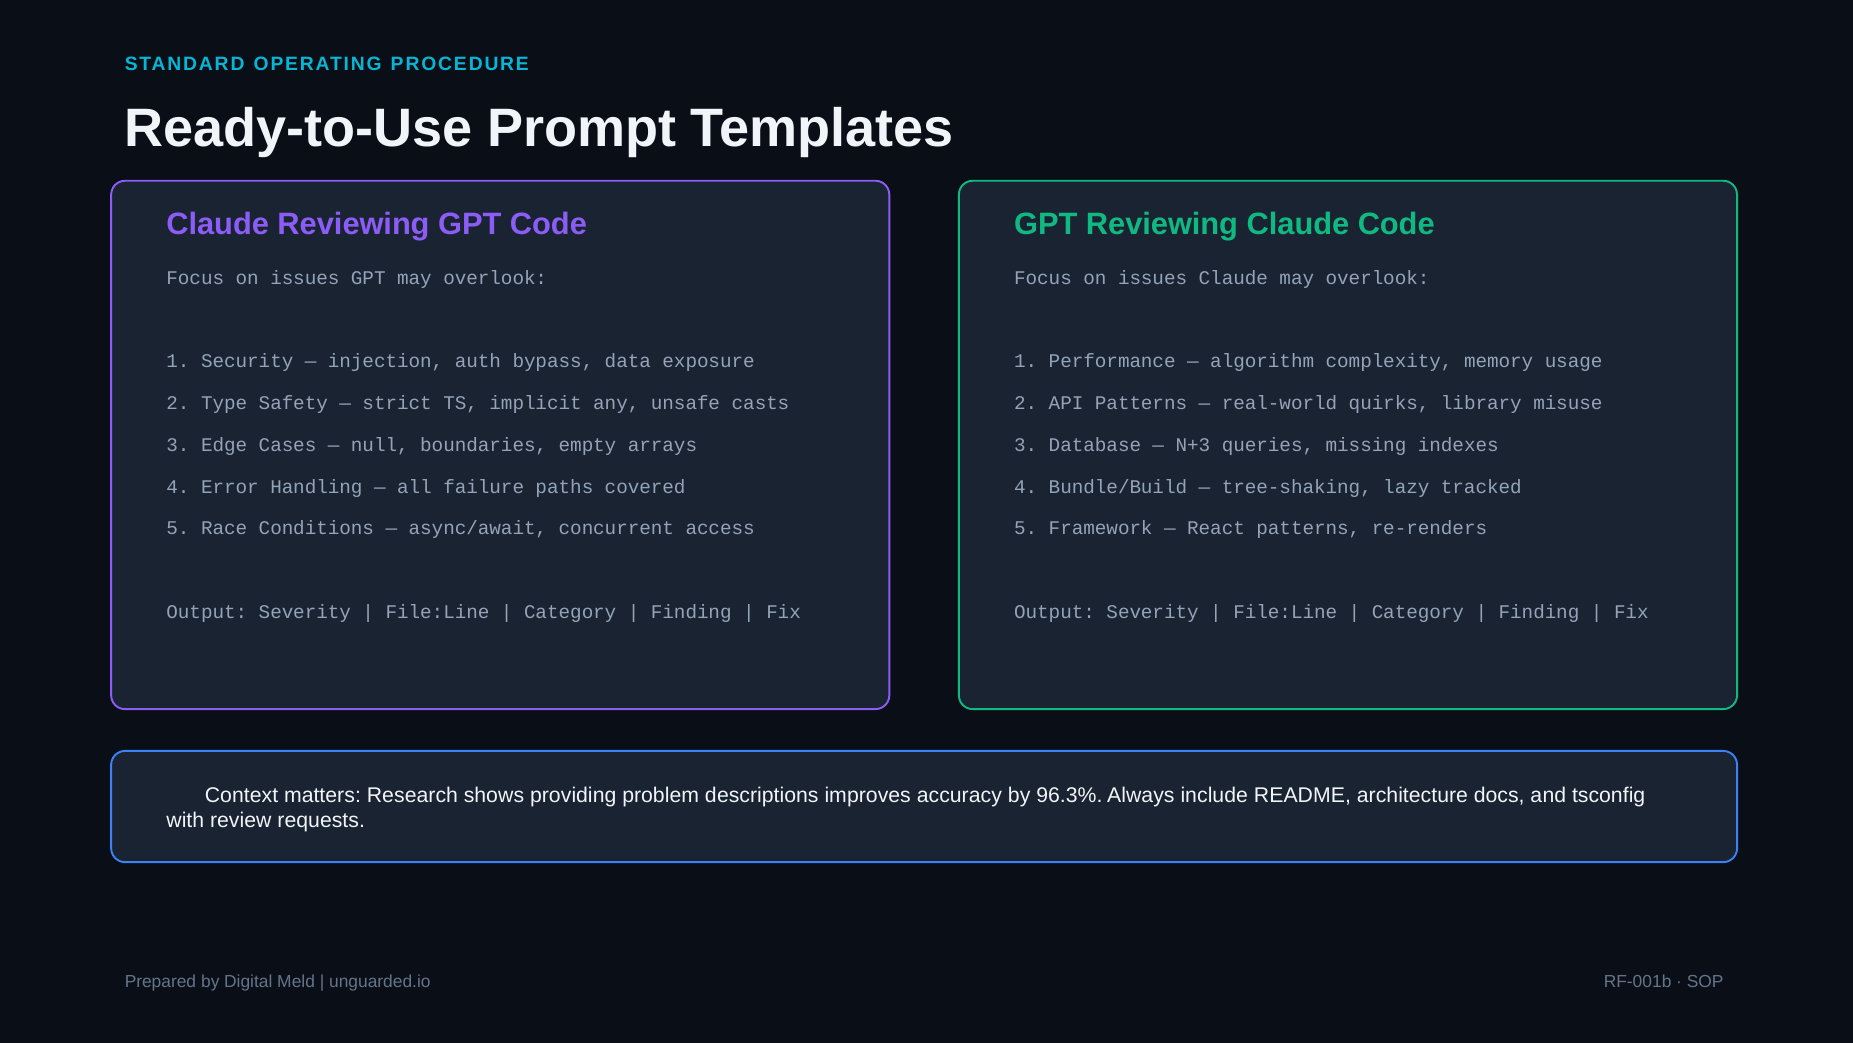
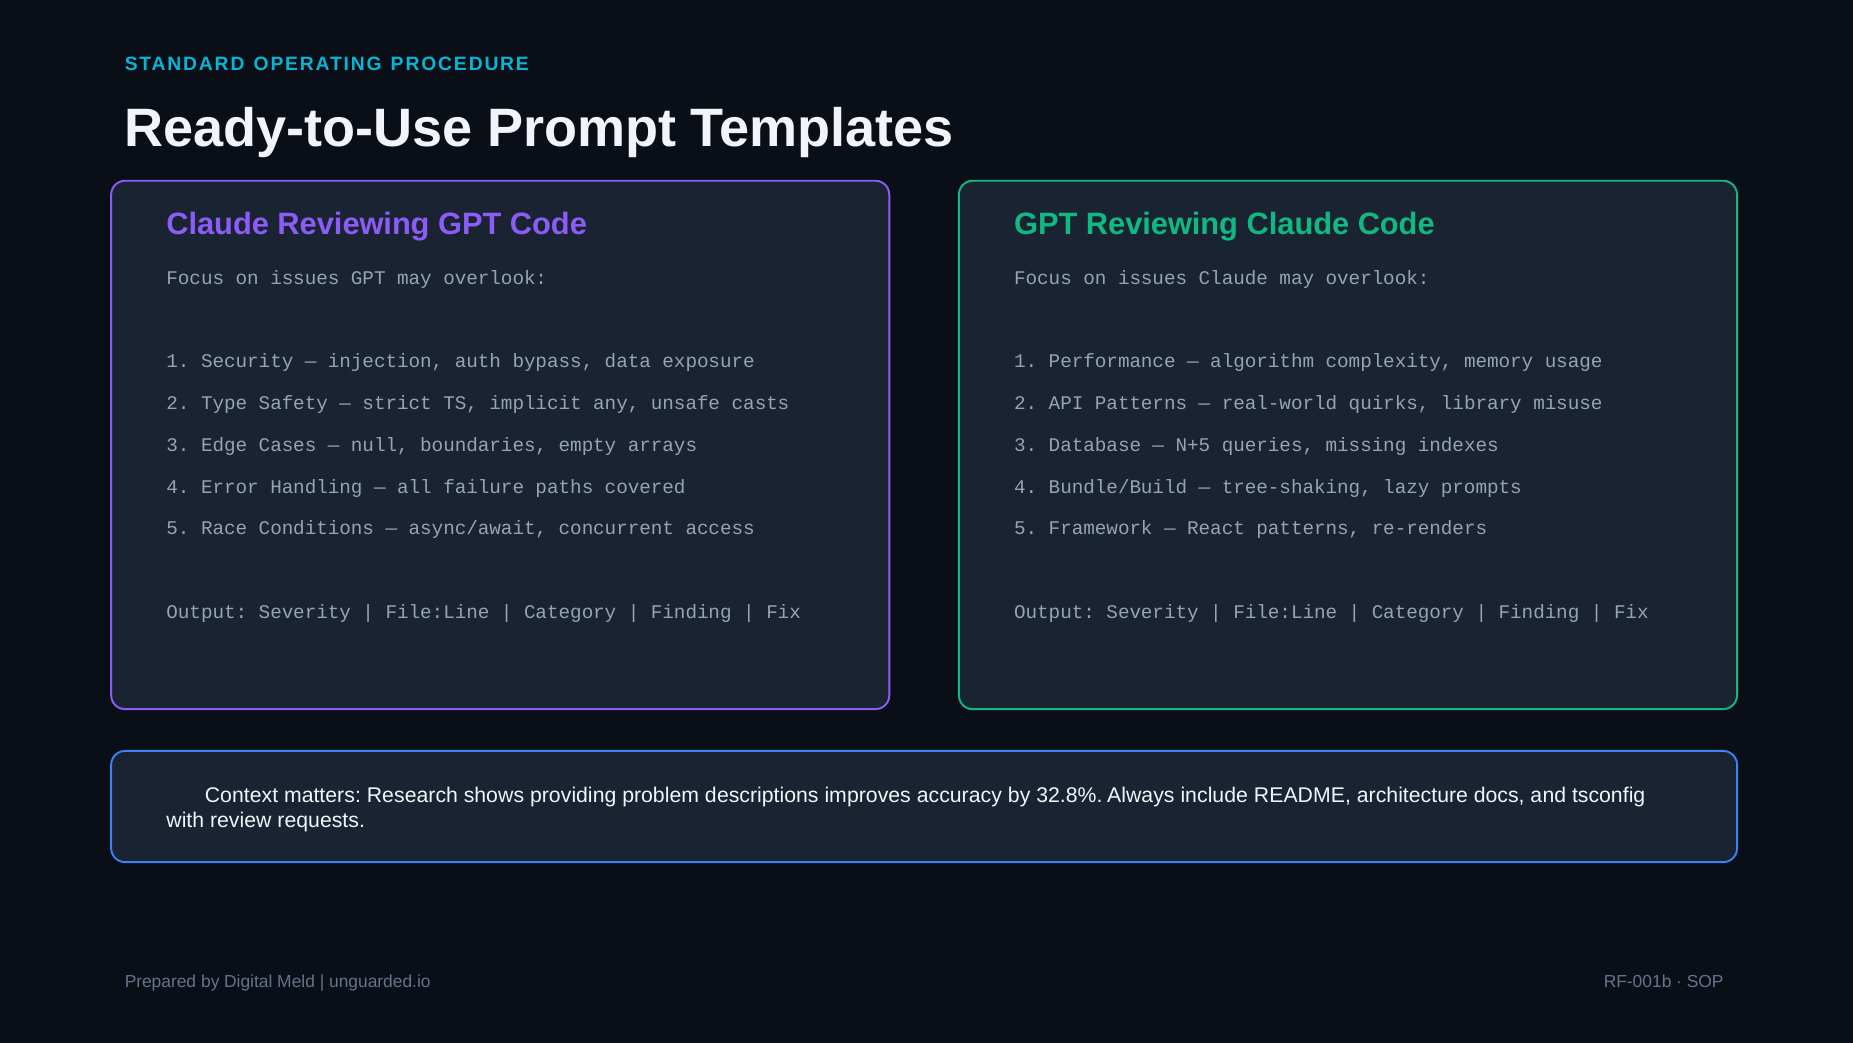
N+3: N+3 -> N+5
tracked: tracked -> prompts
96.3%: 96.3% -> 32.8%
